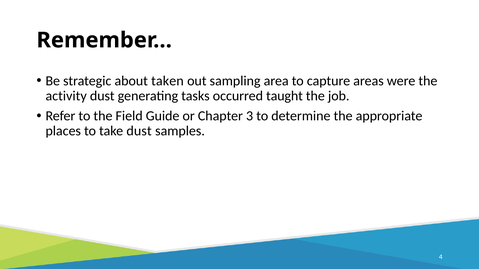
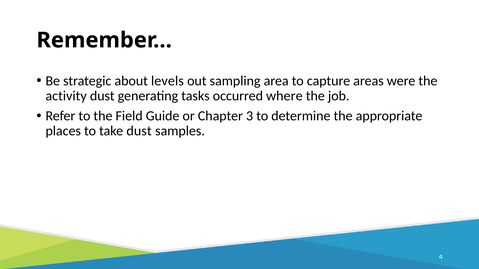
taken: taken -> levels
taught: taught -> where
